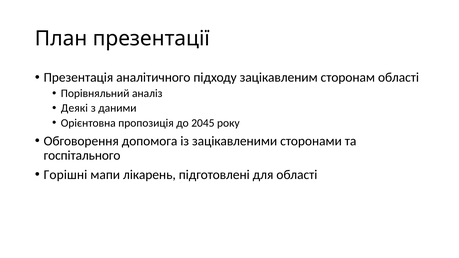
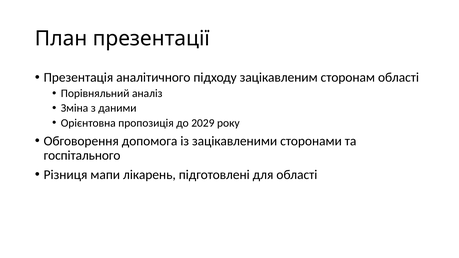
Деякі: Деякі -> Зміна
2045: 2045 -> 2029
Горішні: Горішні -> Різниця
